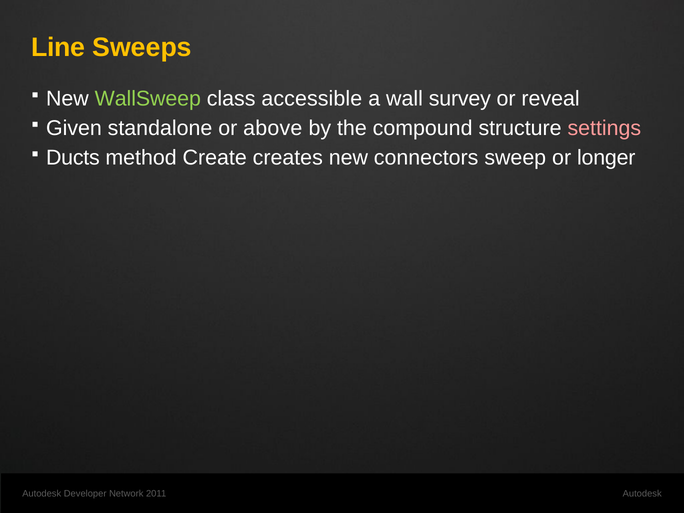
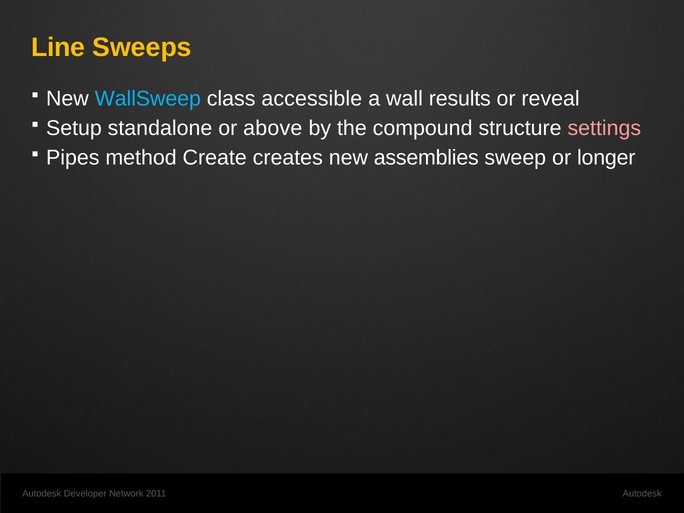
WallSweep colour: light green -> light blue
survey: survey -> results
Given: Given -> Setup
Ducts: Ducts -> Pipes
connectors: connectors -> assemblies
